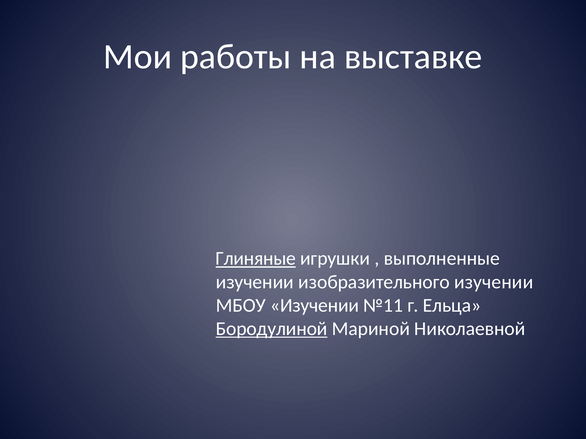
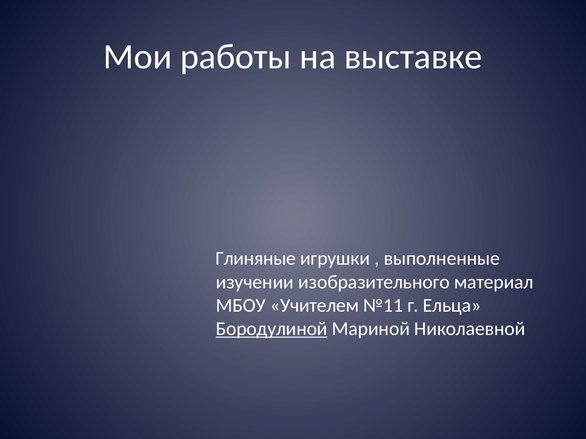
Глиняные underline: present -> none
изобразительного изучении: изучении -> материал
МБОУ Изучении: Изучении -> Учителем
